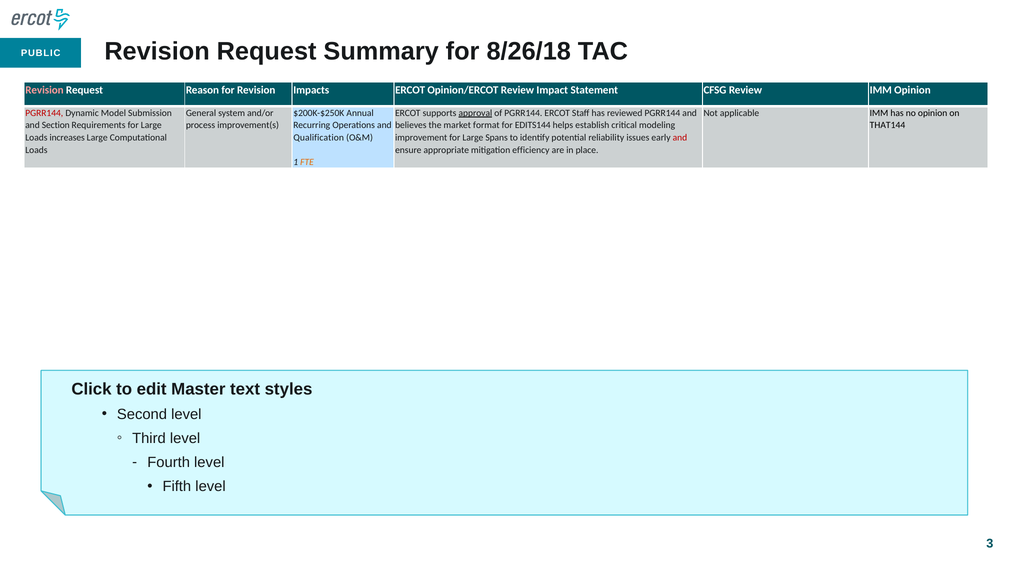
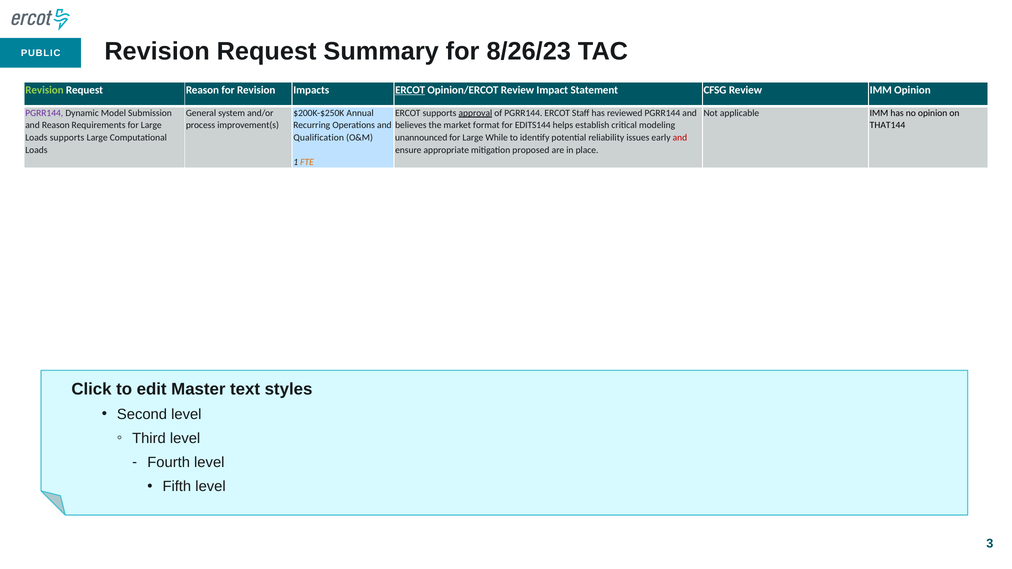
8/26/18: 8/26/18 -> 8/26/23
Revision at (44, 90) colour: pink -> light green
ERCOT at (410, 90) underline: none -> present
PGRR144 at (44, 113) colour: red -> purple
and Section: Section -> Reason
Loads increases: increases -> supports
improvement: improvement -> unannounced
Spans: Spans -> While
efficiency: efficiency -> proposed
